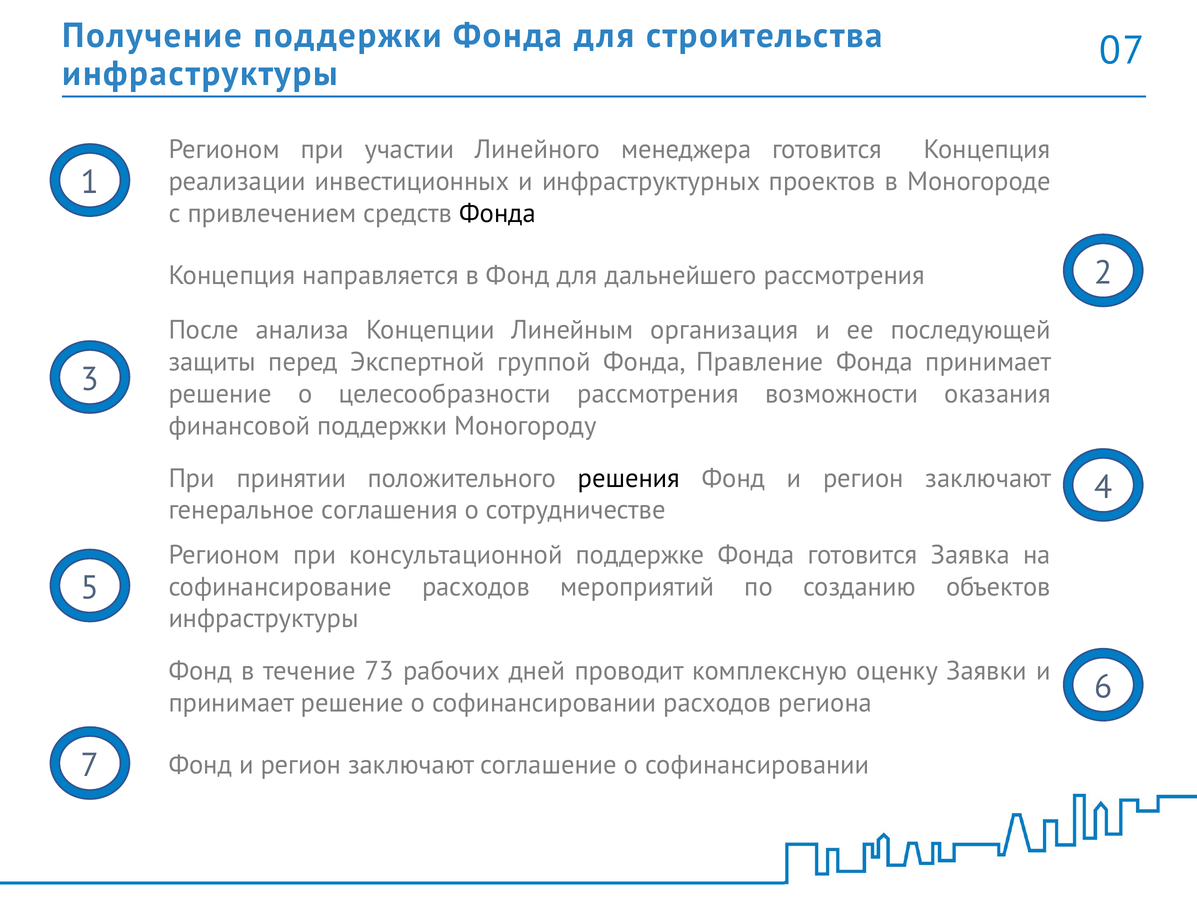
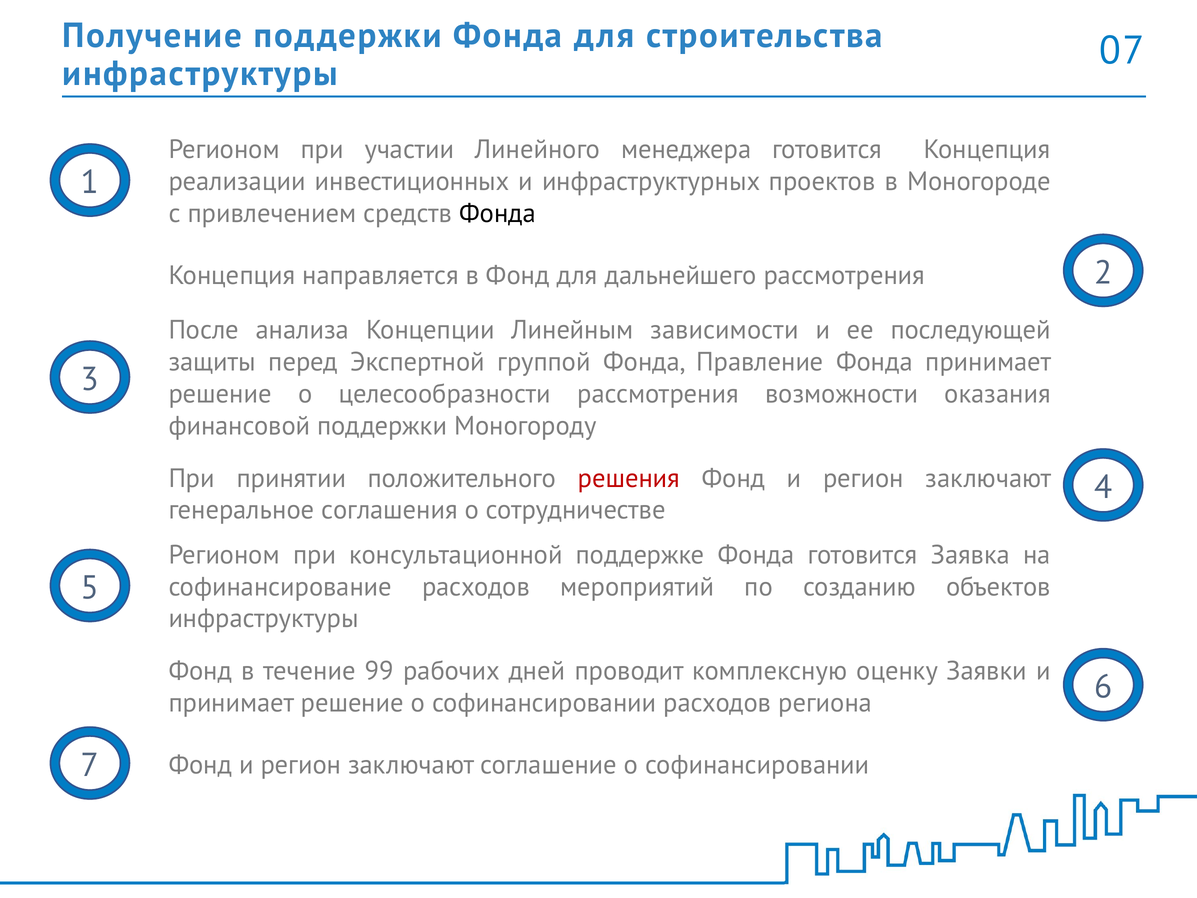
организация: организация -> зависимости
решения colour: black -> red
73: 73 -> 99
